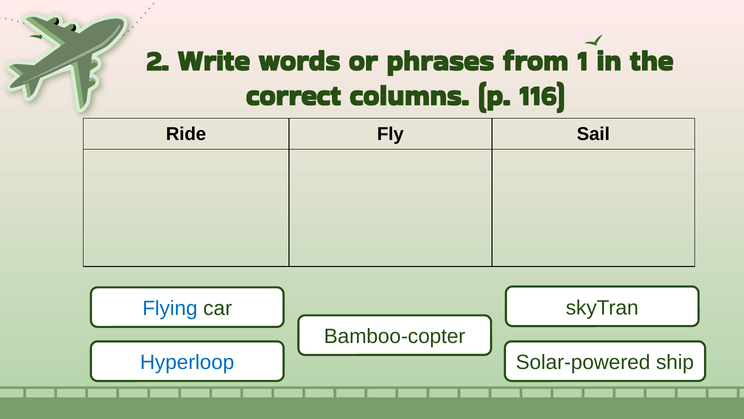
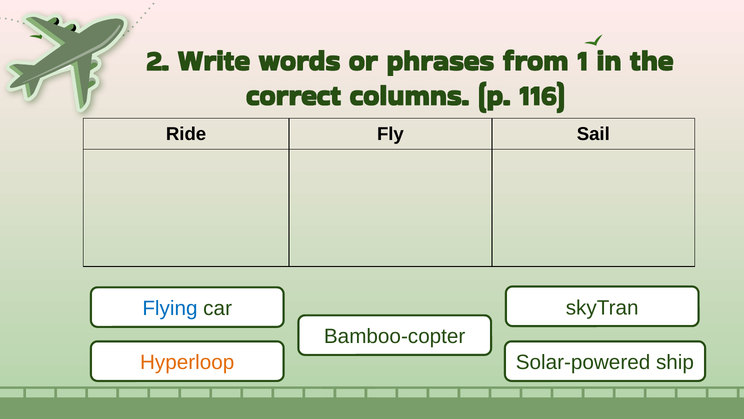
Hyperloop colour: blue -> orange
